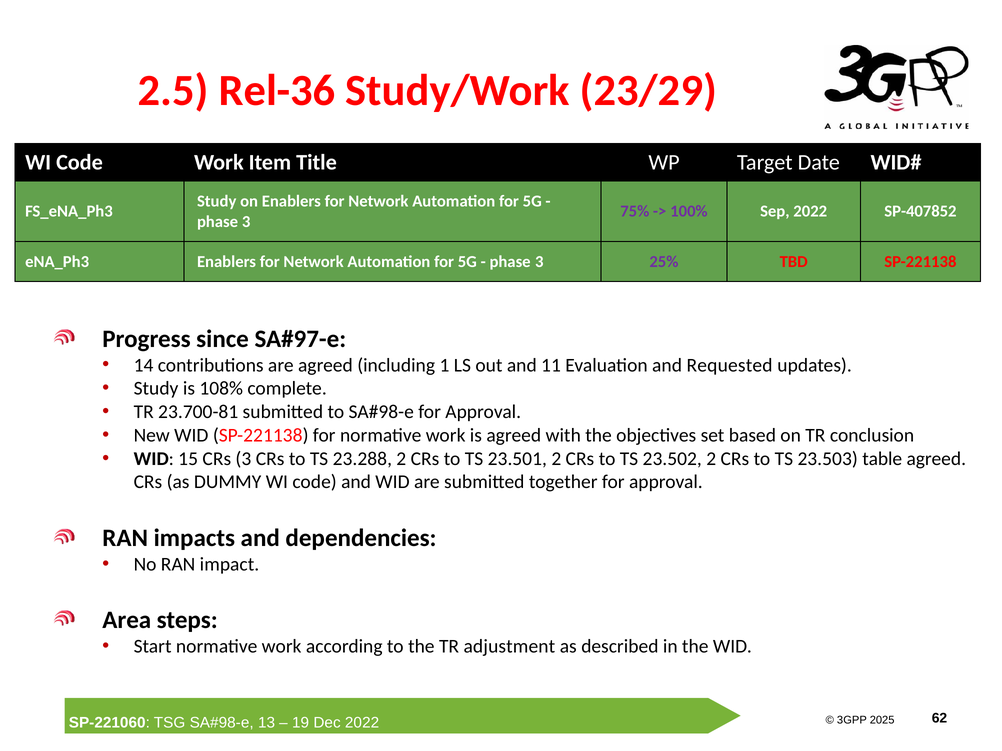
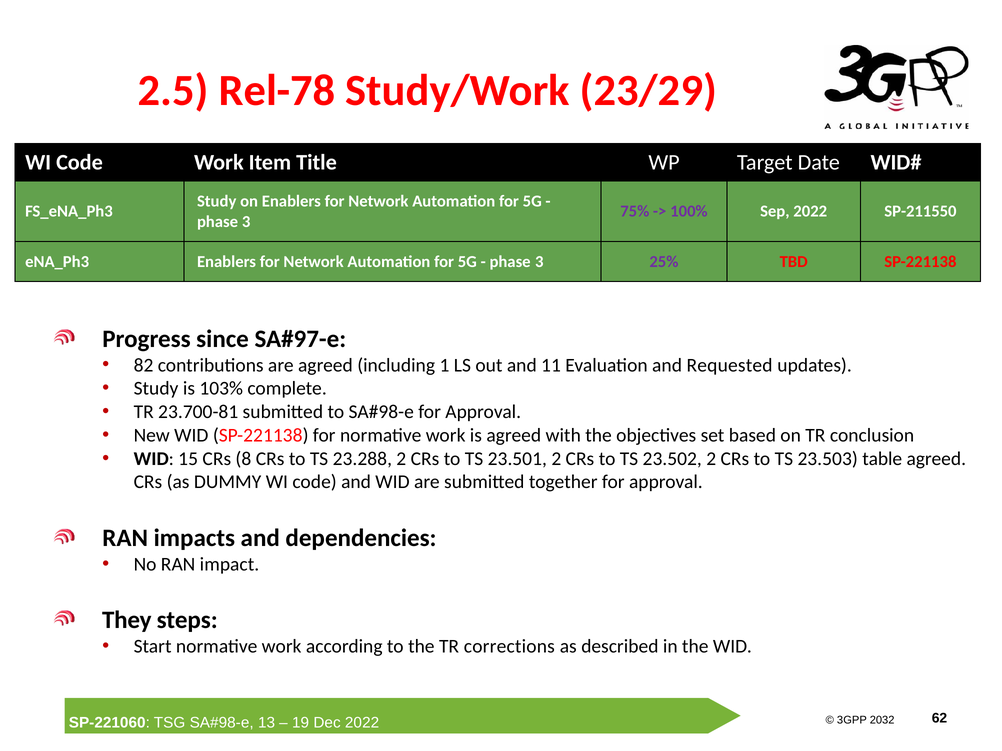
Rel-36: Rel-36 -> Rel-78
SP-407852: SP-407852 -> SP-211550
14: 14 -> 82
108%: 108% -> 103%
CRs 3: 3 -> 8
Area: Area -> They
adjustment: adjustment -> corrections
2025: 2025 -> 2032
